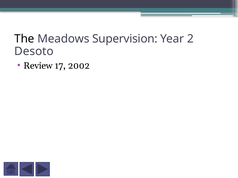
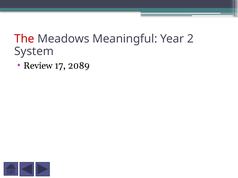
The colour: black -> red
Supervision: Supervision -> Meaningful
Desoto: Desoto -> System
2002: 2002 -> 2089
